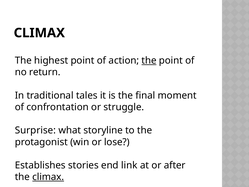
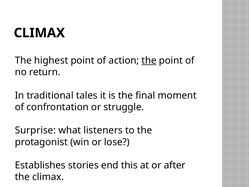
storyline: storyline -> listeners
link: link -> this
climax at (48, 177) underline: present -> none
